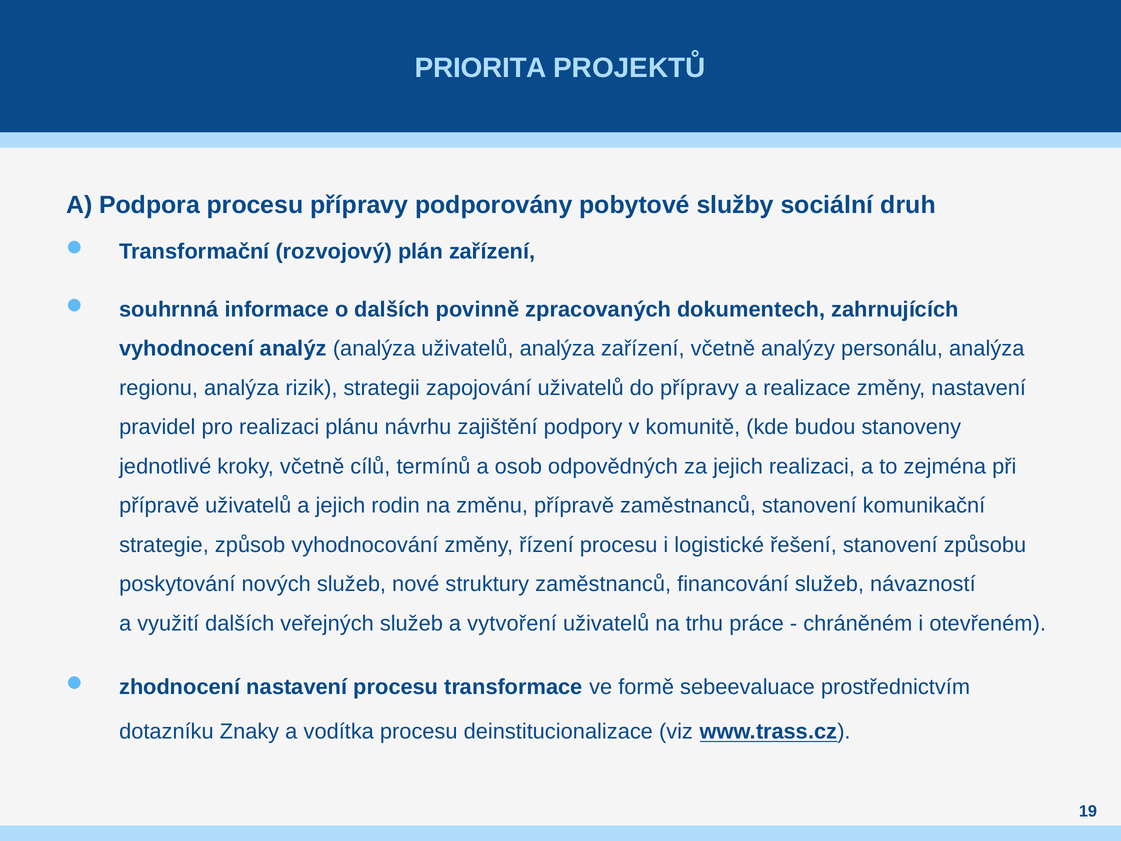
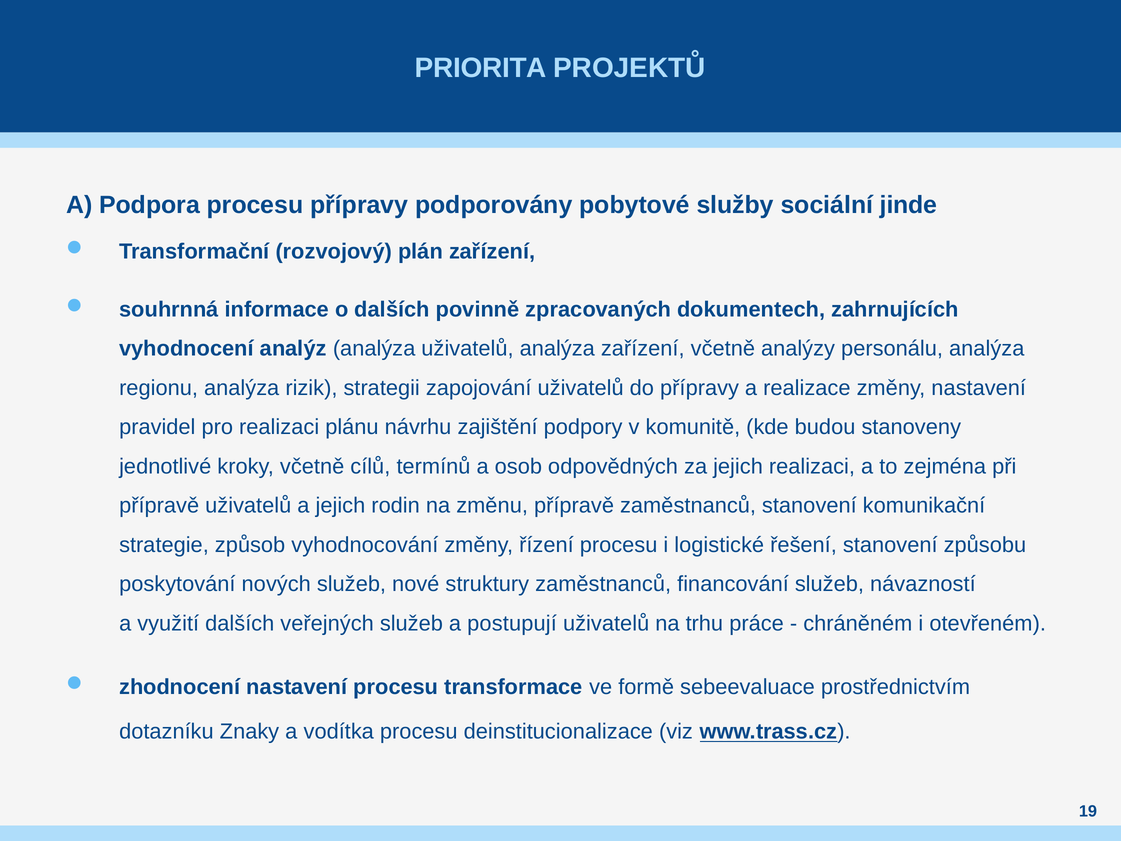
druh: druh -> jinde
vytvoření: vytvoření -> postupují
